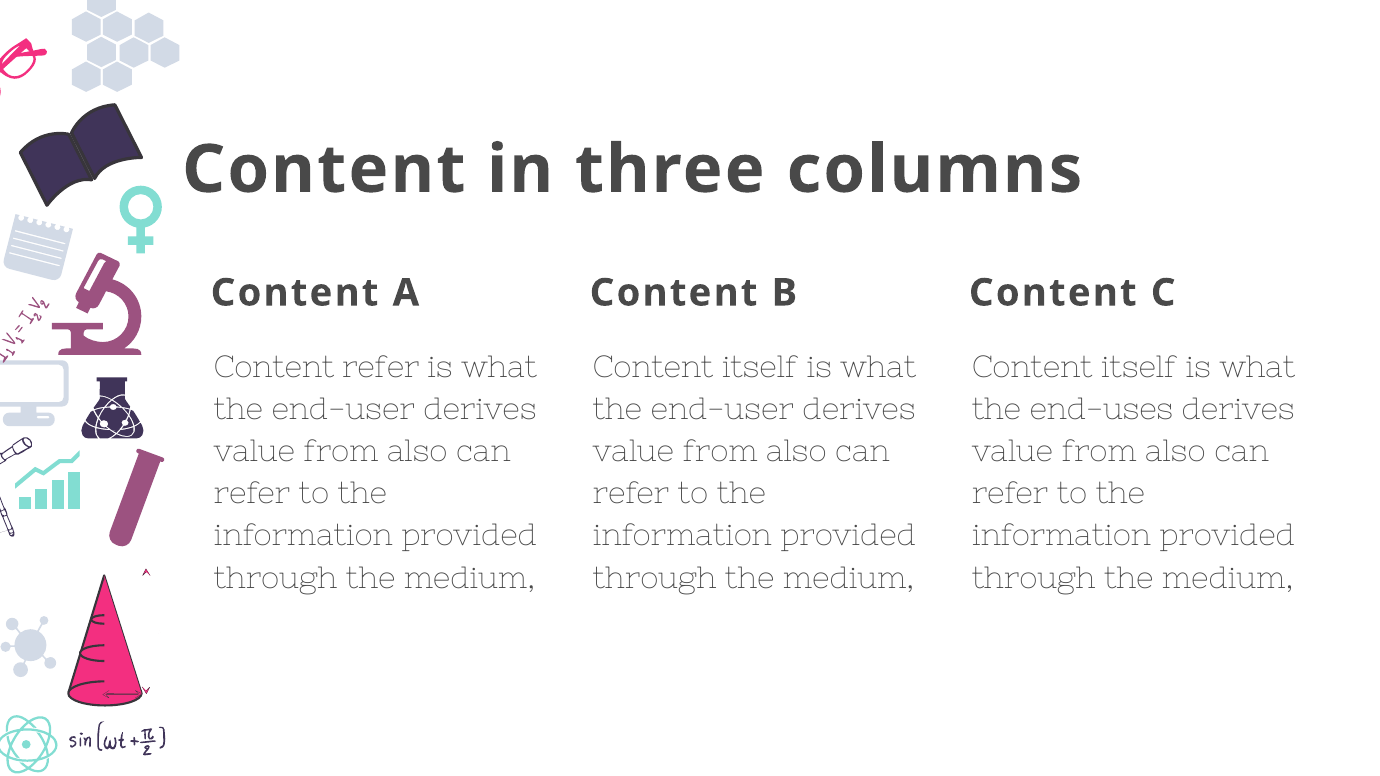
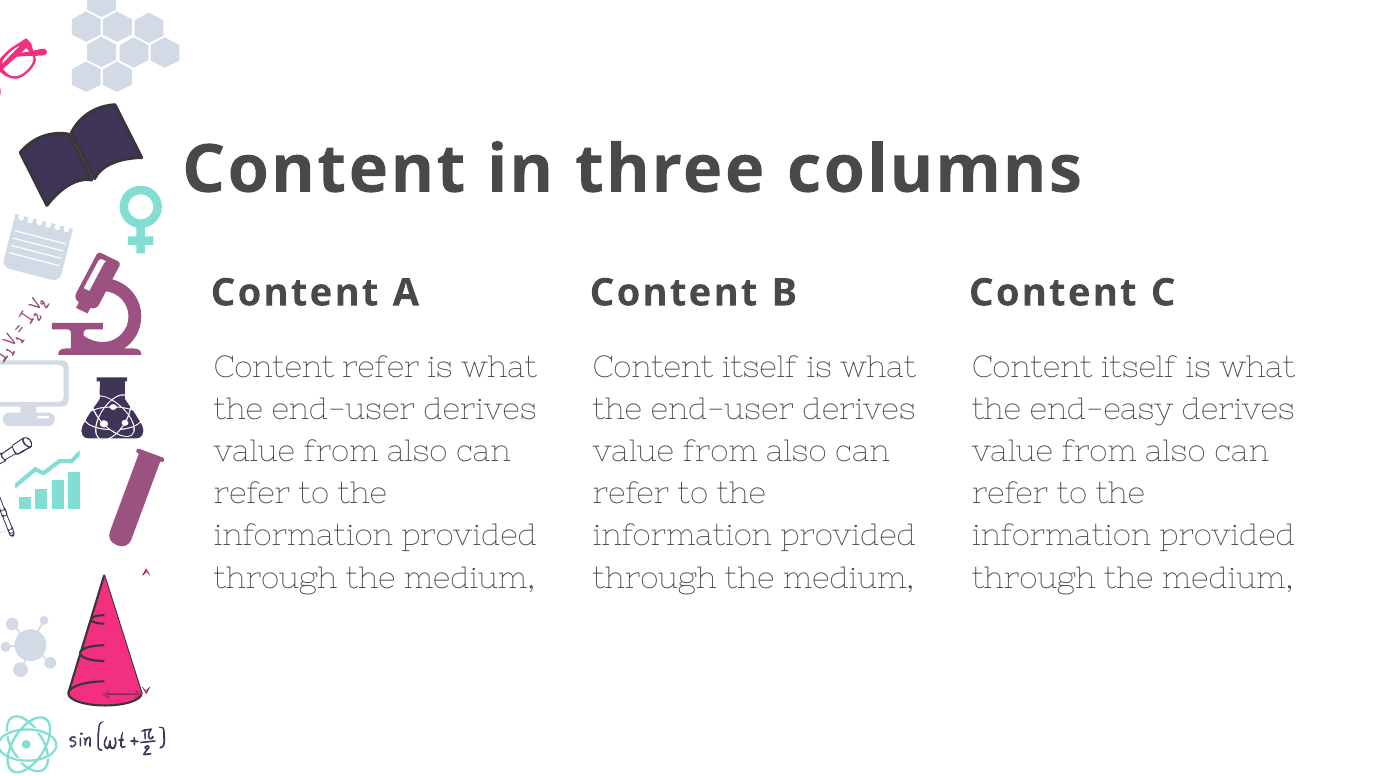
end-uses: end-uses -> end-easy
